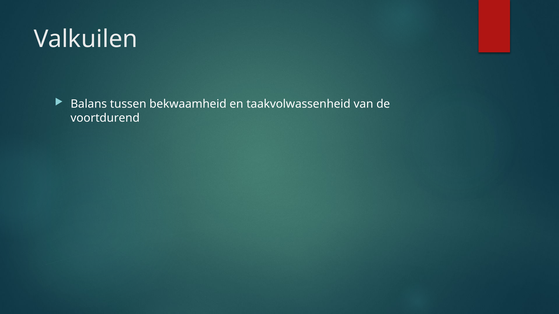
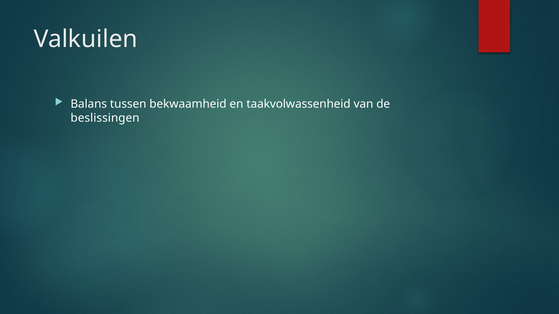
voortdurend: voortdurend -> beslissingen
